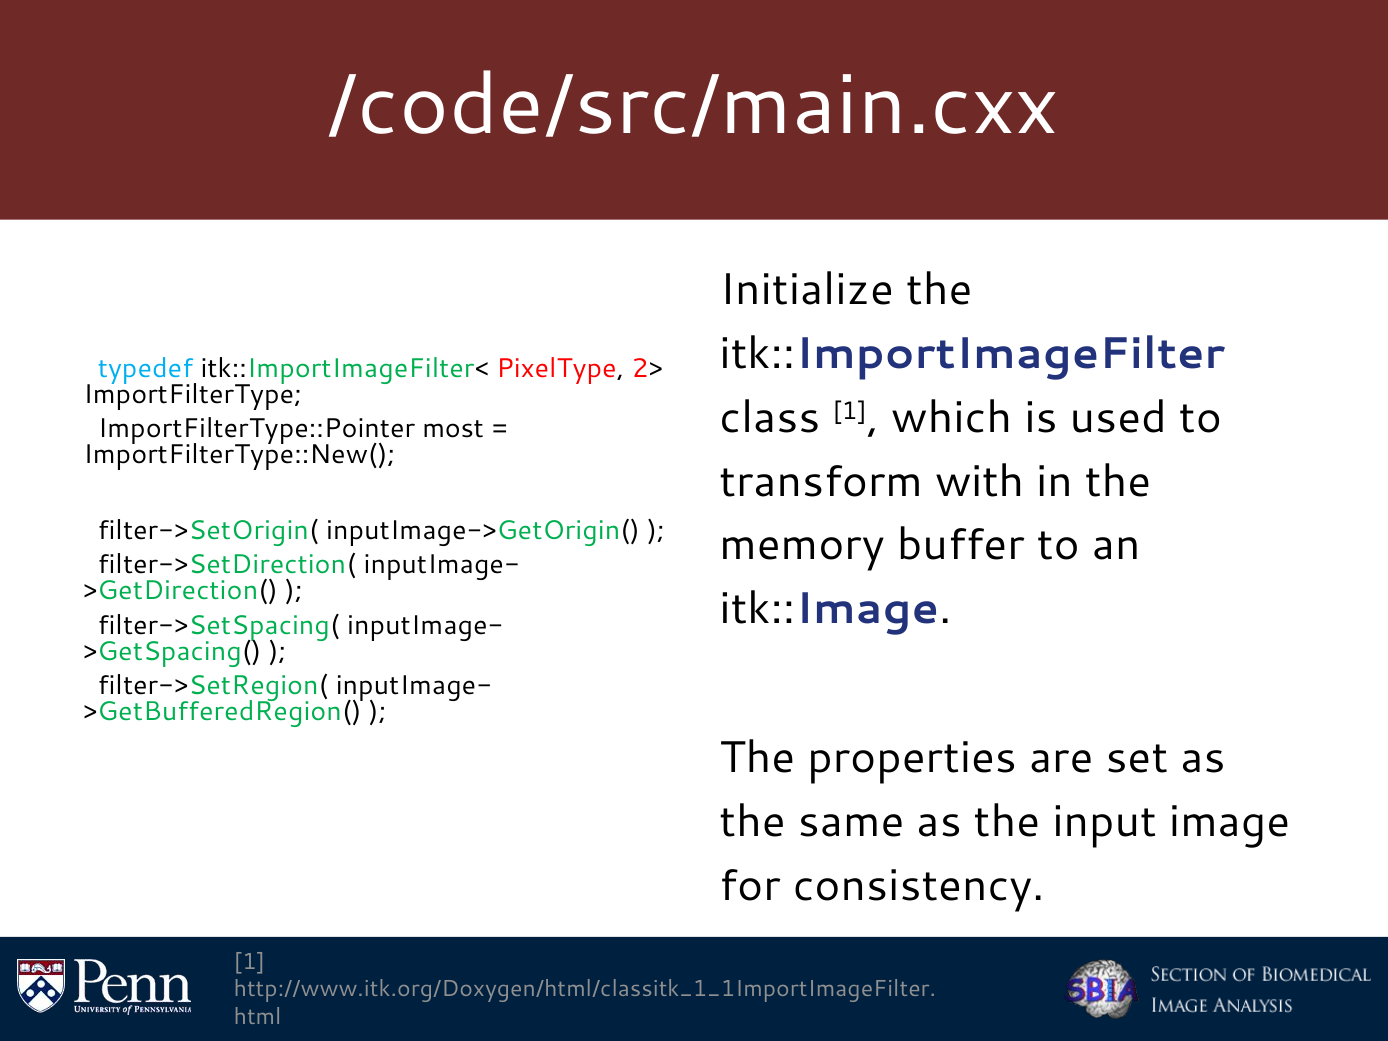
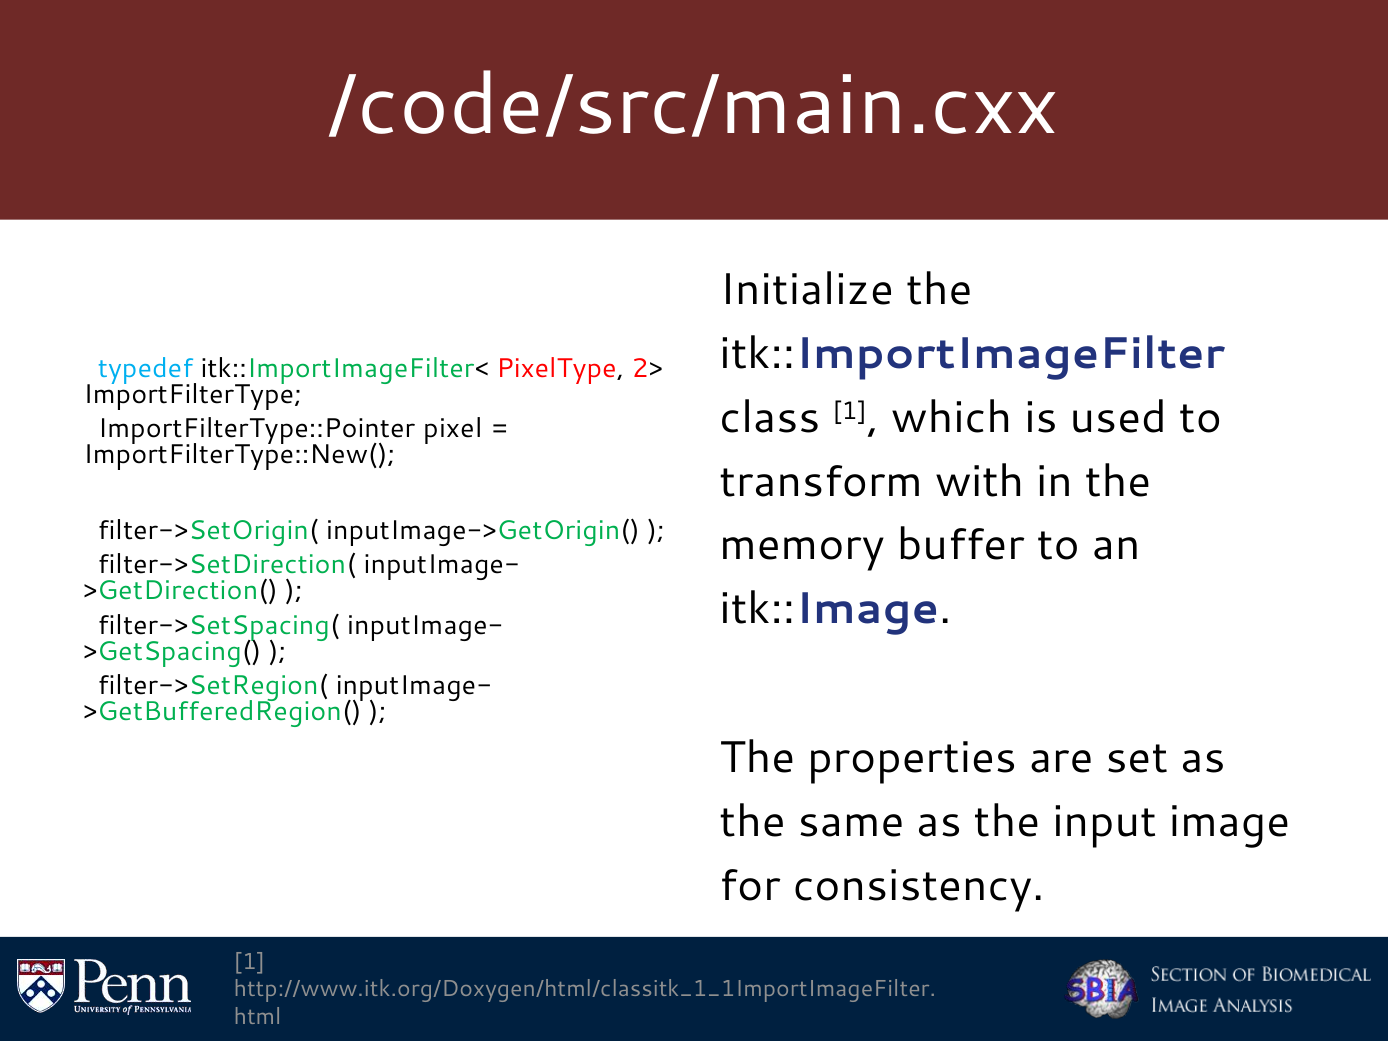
most: most -> pixel
